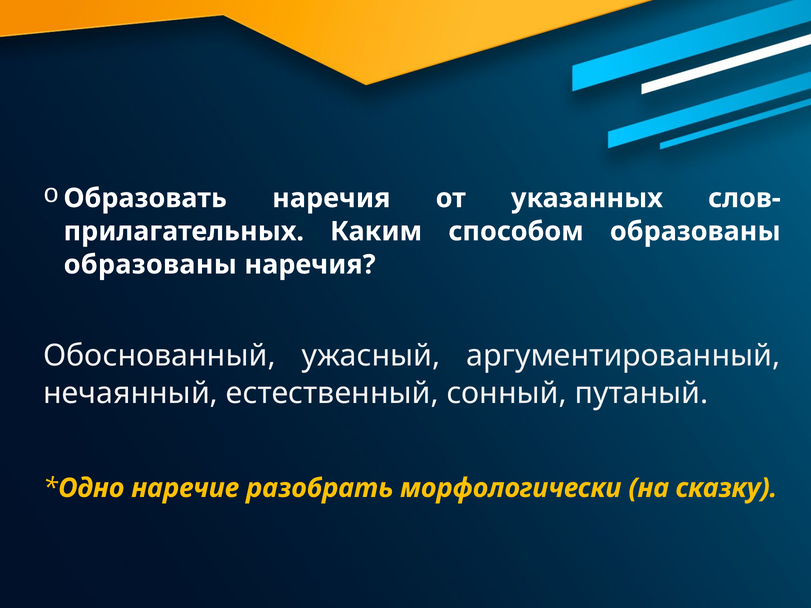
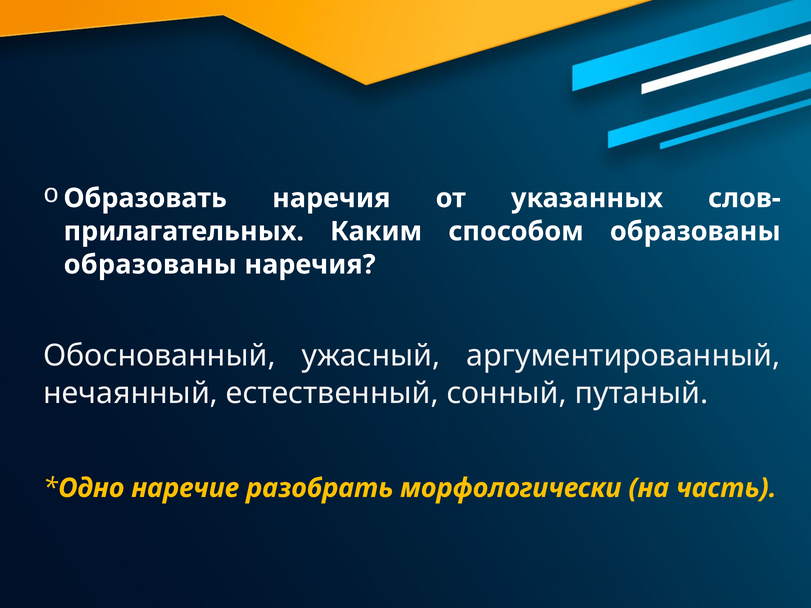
сказку: сказку -> часть
